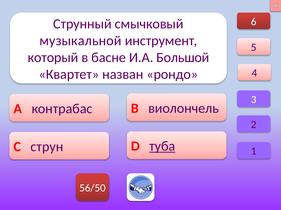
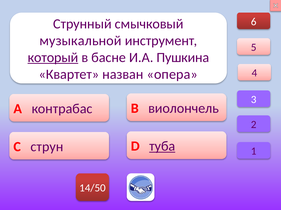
который underline: none -> present
Большой: Большой -> Пушкина
рондо: рондо -> опера
56/50: 56/50 -> 14/50
